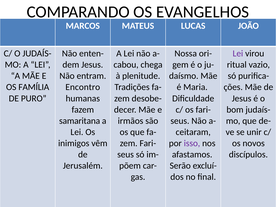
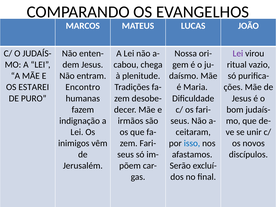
FAMÍLIA: FAMÍLIA -> ESTAREI
samaritana: samaritana -> indignação
isso colour: purple -> blue
